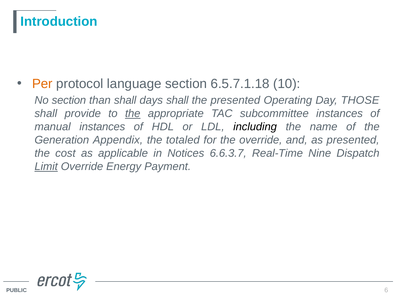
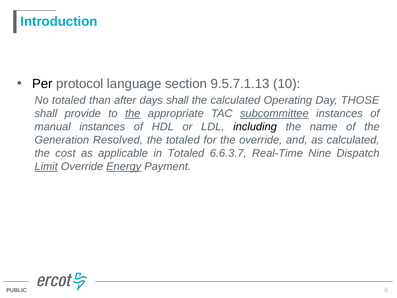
Per colour: orange -> black
6.5.7.1.18: 6.5.7.1.18 -> 9.5.7.1.13
No section: section -> totaled
than shall: shall -> after
the presented: presented -> calculated
subcommittee underline: none -> present
Appendix: Appendix -> Resolved
as presented: presented -> calculated
in Notices: Notices -> Totaled
Energy underline: none -> present
